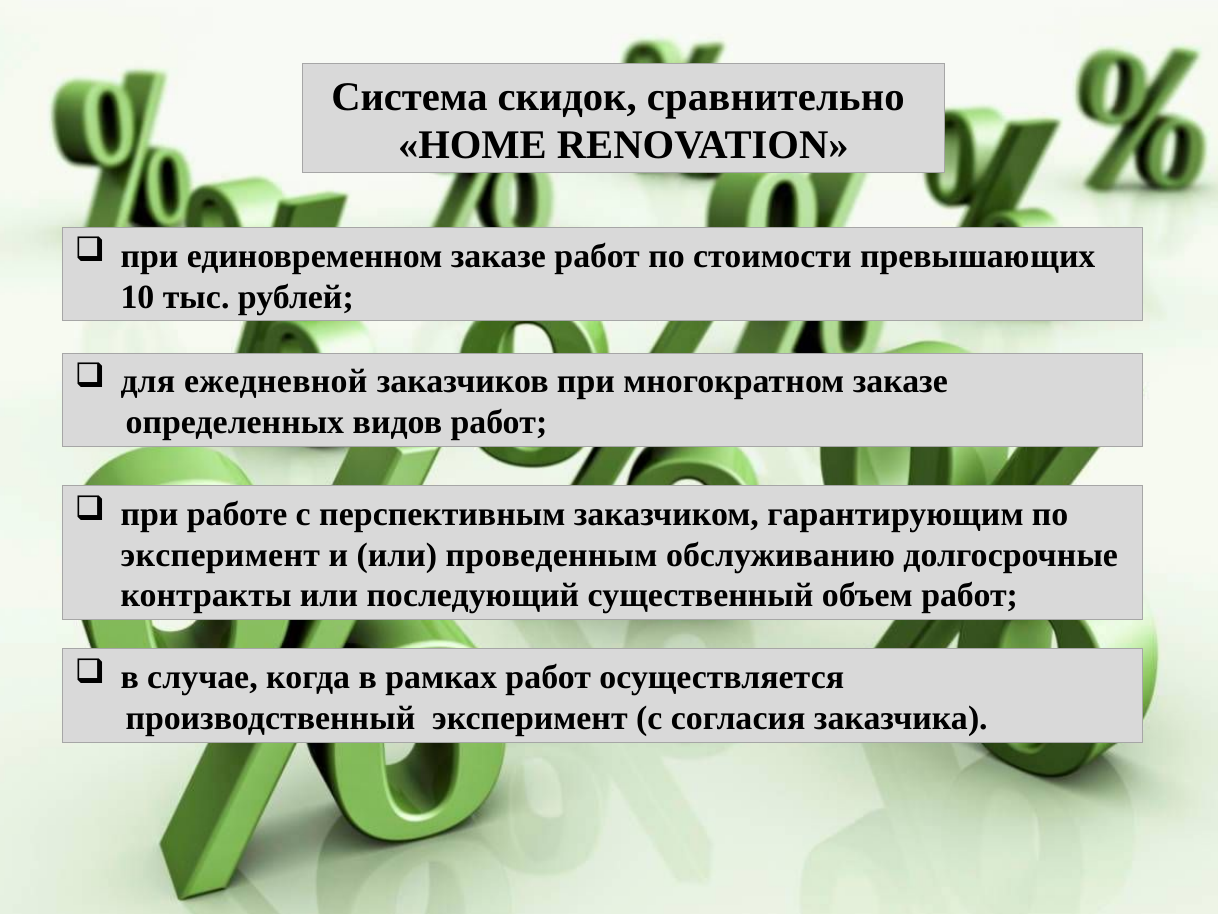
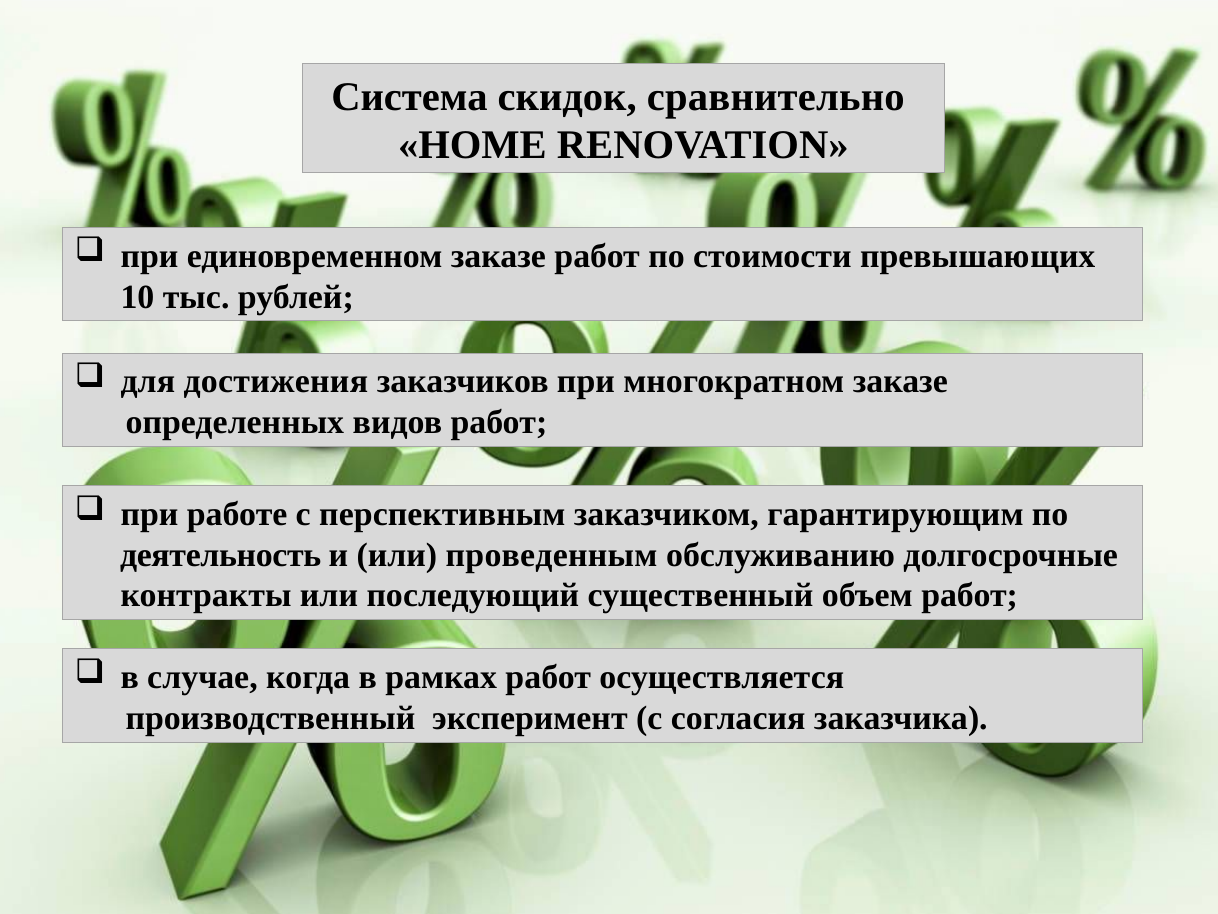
ежедневной: ежедневной -> достижения
эксперимент at (220, 555): эксперимент -> деятельность
